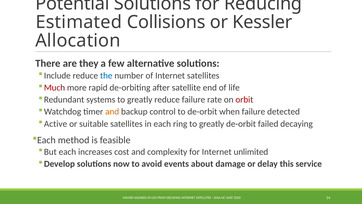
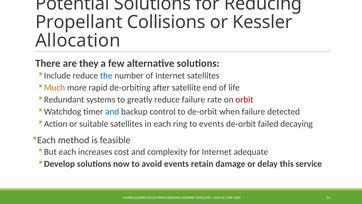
Estimated: Estimated -> Propellant
Much colour: red -> orange
and at (112, 112) colour: orange -> blue
Active: Active -> Action
ring to greatly: greatly -> events
unlimited: unlimited -> adequate
about: about -> retain
